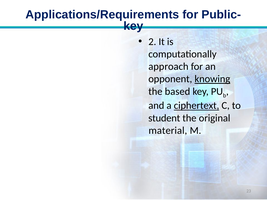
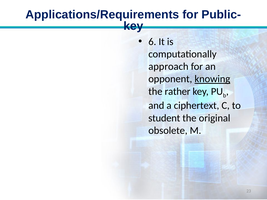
2: 2 -> 6
based: based -> rather
ciphertext underline: present -> none
material: material -> obsolete
